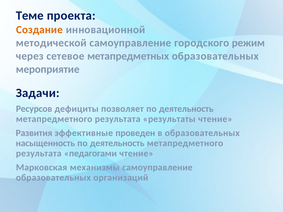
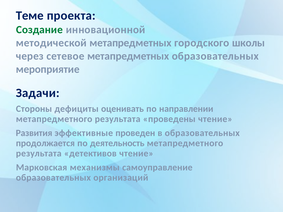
Создание colour: orange -> green
методической самоуправление: самоуправление -> метапредметных
режим: режим -> школы
Ресурсов: Ресурсов -> Стороны
позволяет: позволяет -> оценивать
деятельность at (186, 109): деятельность -> направлении
результаты: результаты -> проведены
насыщенность: насыщенность -> продолжается
педагогами: педагогами -> детективов
